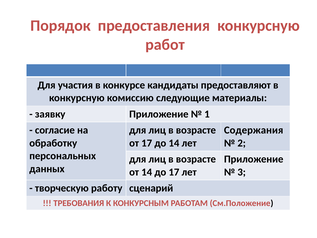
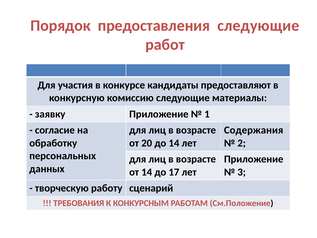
предоставления конкурсную: конкурсную -> следующие
от 17: 17 -> 20
